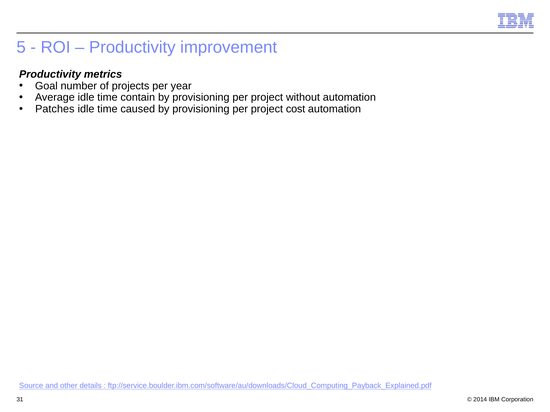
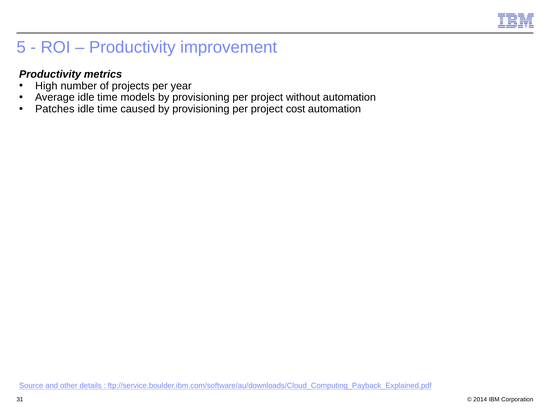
Goal: Goal -> High
contain: contain -> models
